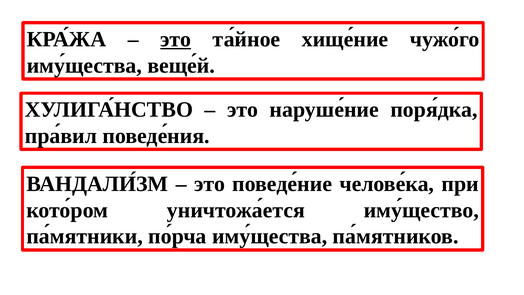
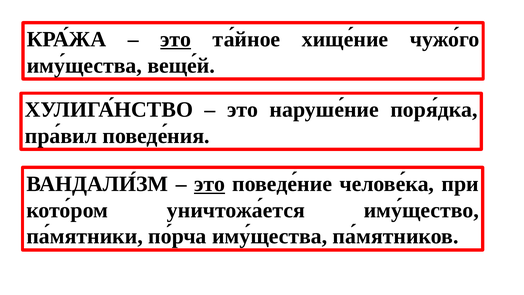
это at (210, 184) underline: none -> present
